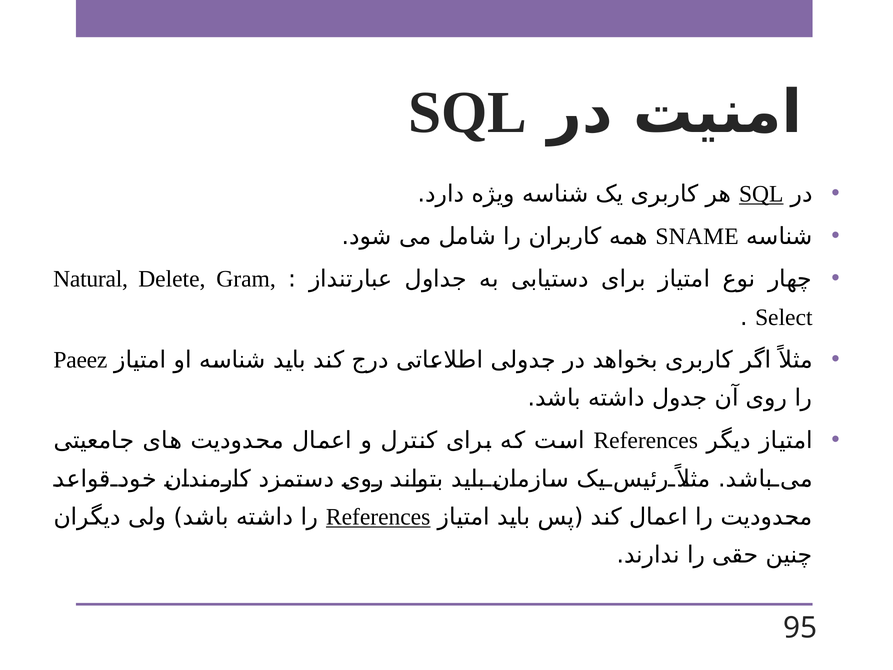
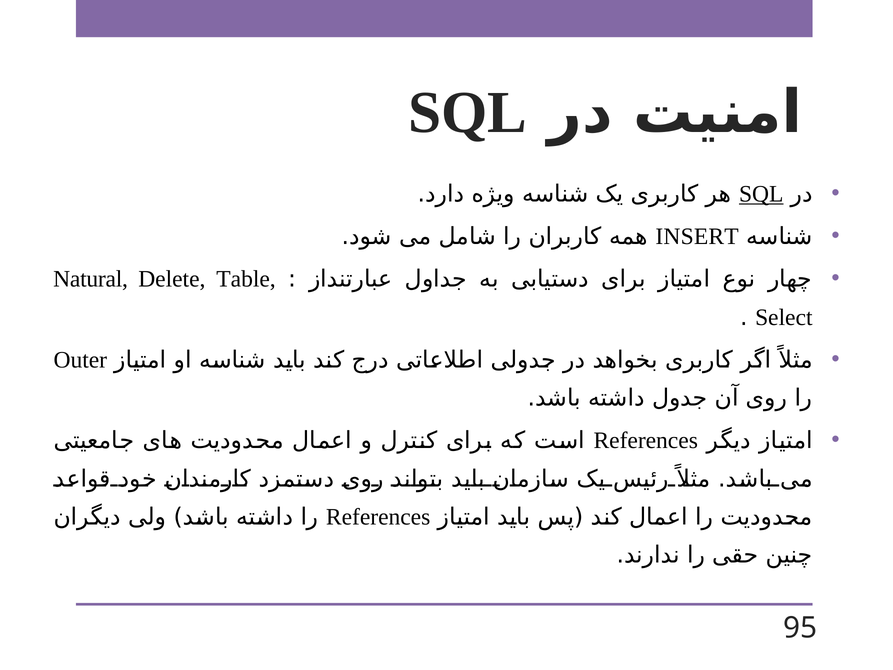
SNAME: SNAME -> INSERT
Gram: Gram -> Table
Paeez: Paeez -> Outer
References at (378, 517) underline: present -> none
